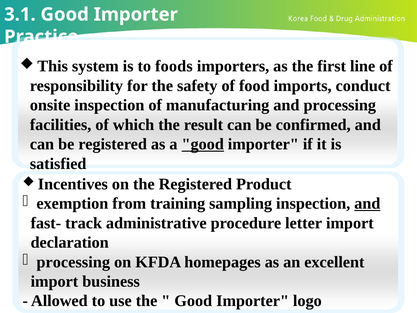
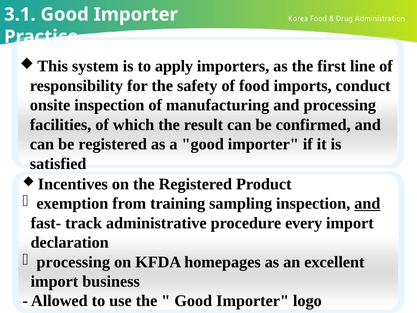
foods: foods -> apply
good at (203, 144) underline: present -> none
letter: letter -> every
